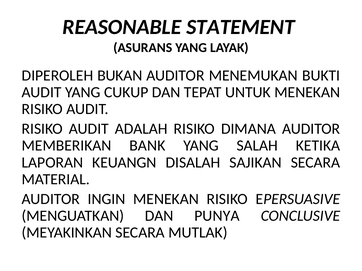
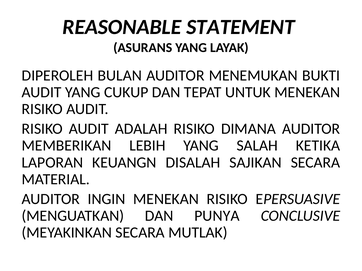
BUKAN: BUKAN -> BULAN
BANK: BANK -> LEBIH
